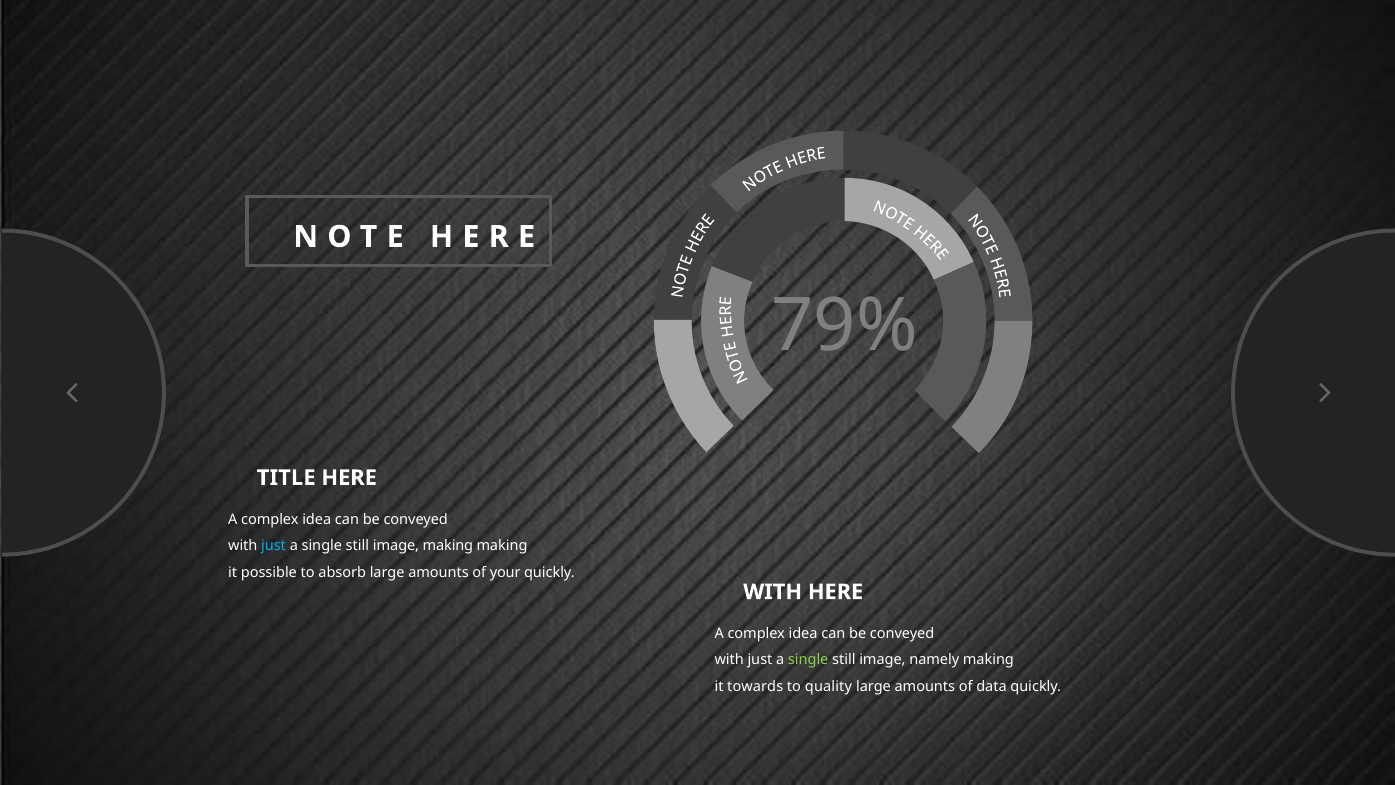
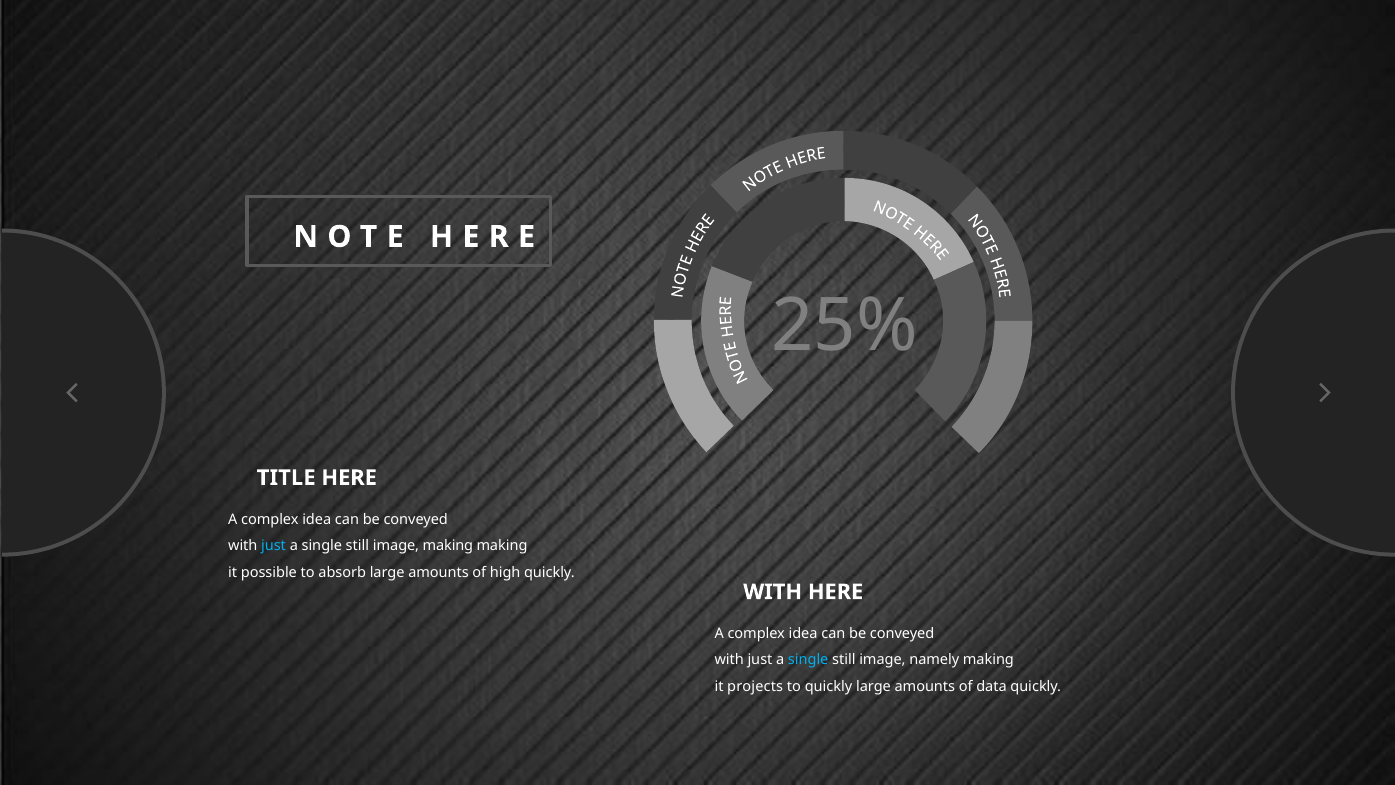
79%: 79% -> 25%
your: your -> high
single at (808, 660) colour: light green -> light blue
towards: towards -> projects
to quality: quality -> quickly
